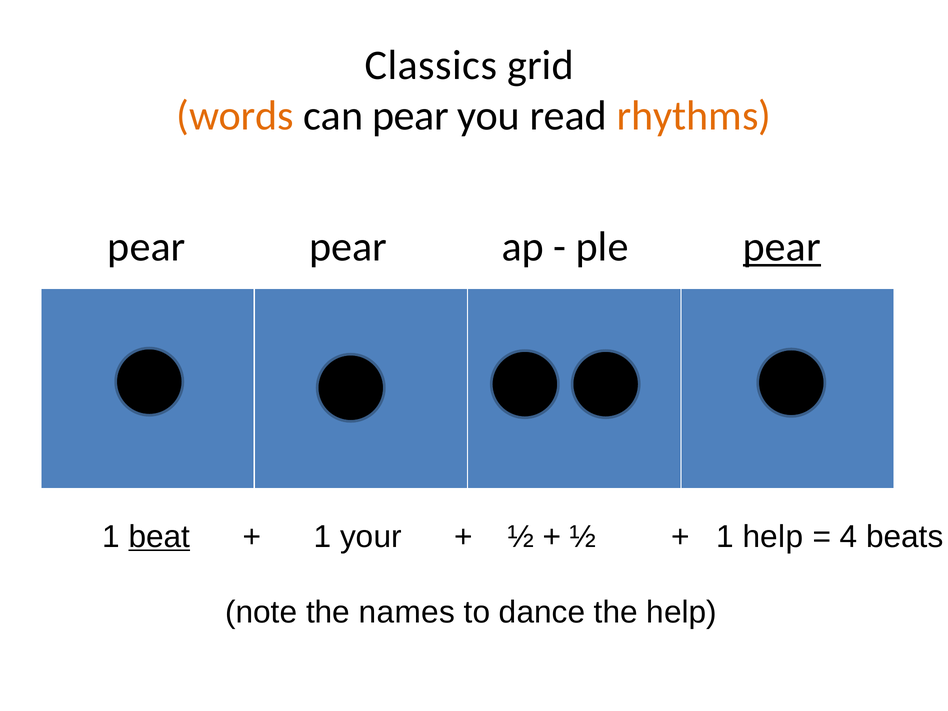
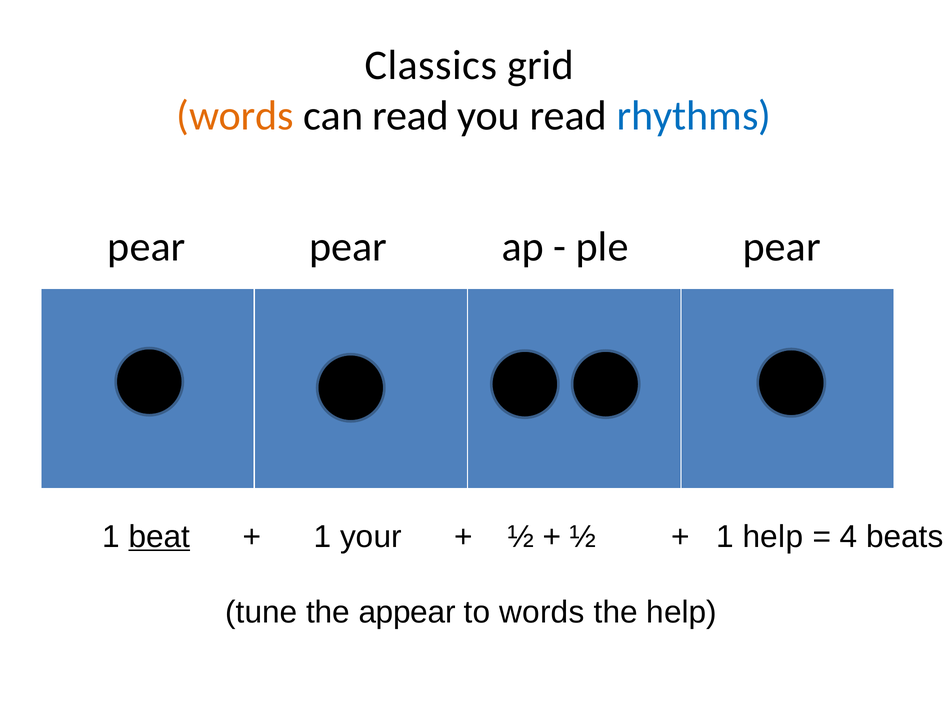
can pear: pear -> read
rhythms colour: orange -> blue
pear at (782, 247) underline: present -> none
note: note -> tune
names: names -> appear
to dance: dance -> words
